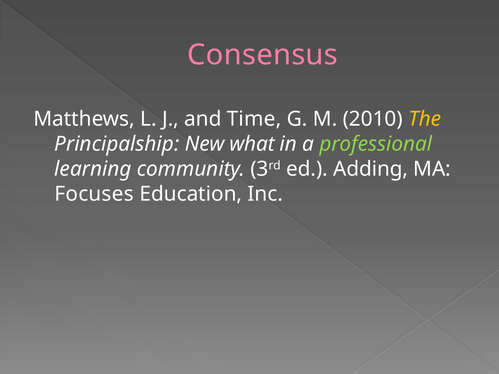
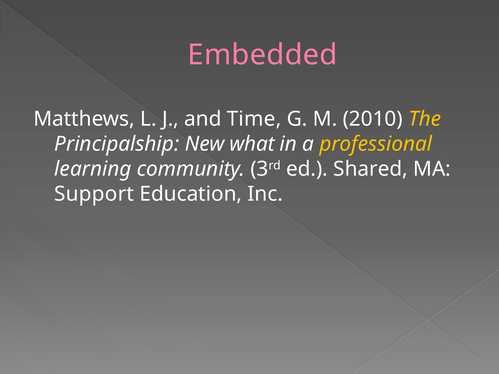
Consensus: Consensus -> Embedded
professional colour: light green -> yellow
Adding: Adding -> Shared
Focuses: Focuses -> Support
